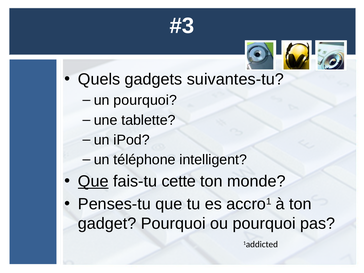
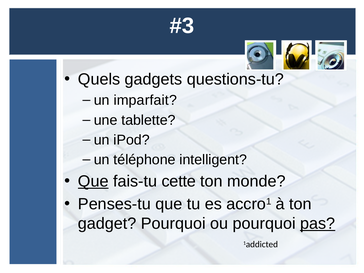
suivantes-tu: suivantes-tu -> questions-tu
un pourquoi: pourquoi -> imparfait
pas underline: none -> present
